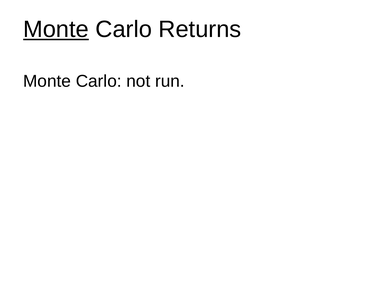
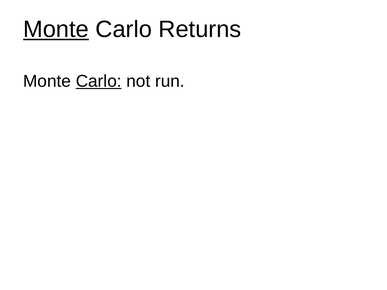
Carlo at (99, 81) underline: none -> present
